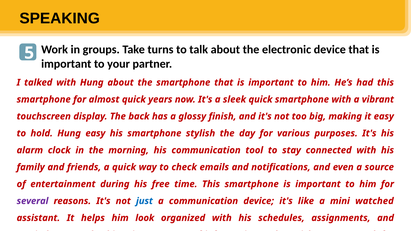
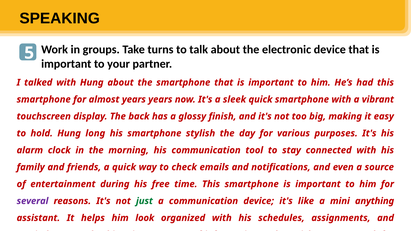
almost quick: quick -> years
Hung easy: easy -> long
just colour: blue -> green
mini watched: watched -> anything
